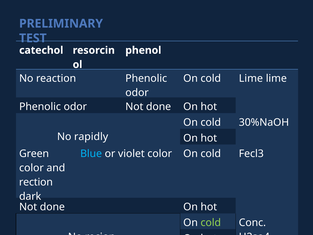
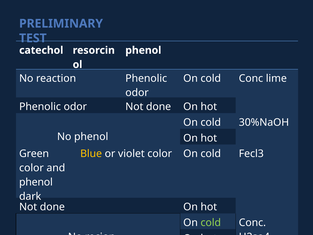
Lime at (251, 78): Lime -> Conc
No rapidly: rapidly -> phenol
Blue colour: light blue -> yellow
rection at (36, 182): rection -> phenol
